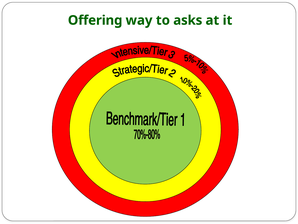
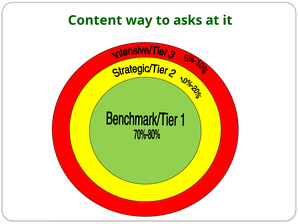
Offering: Offering -> Content
